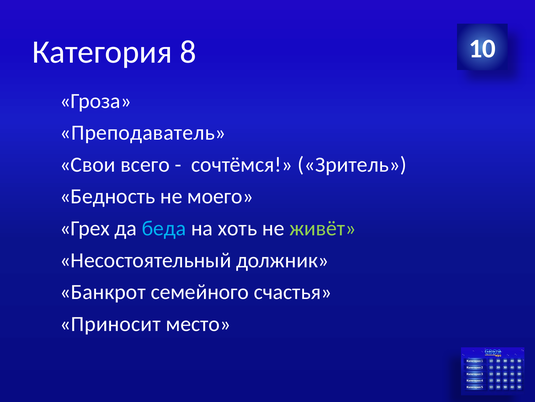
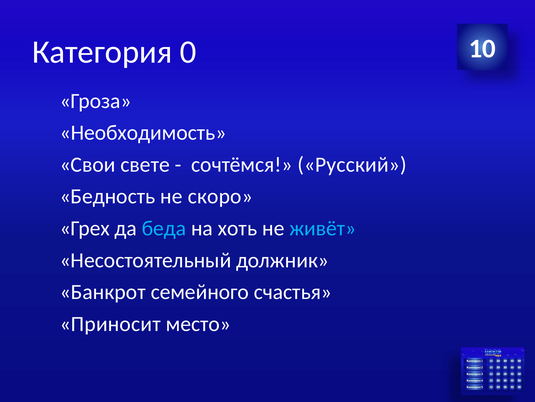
8: 8 -> 0
Преподаватель: Преподаватель -> Необходимость
всего: всего -> свете
Зритель: Зритель -> Русский
моего: моего -> скоро
живёт colour: light green -> light blue
